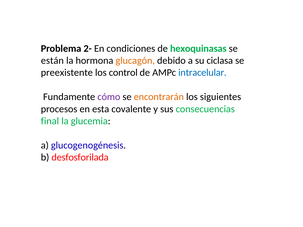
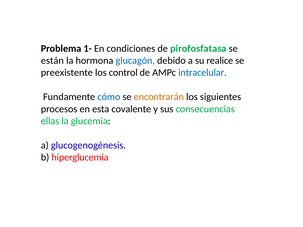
2-: 2- -> 1-
hexoquinasas: hexoquinasas -> pirofosfatasa
glucagón colour: orange -> blue
ciclasa: ciclasa -> realice
cómo colour: purple -> blue
final: final -> ellas
desfosforilada: desfosforilada -> hiperglucemia
